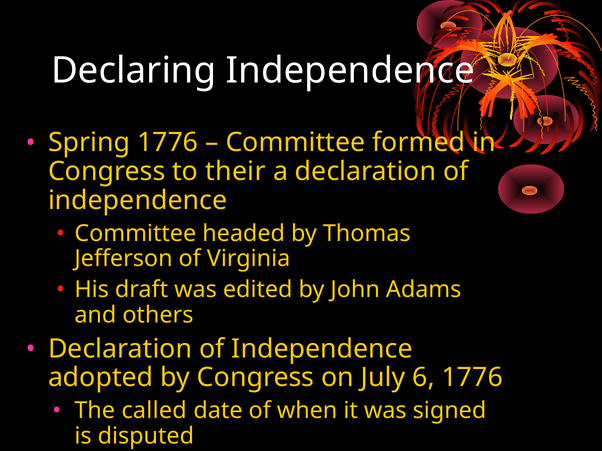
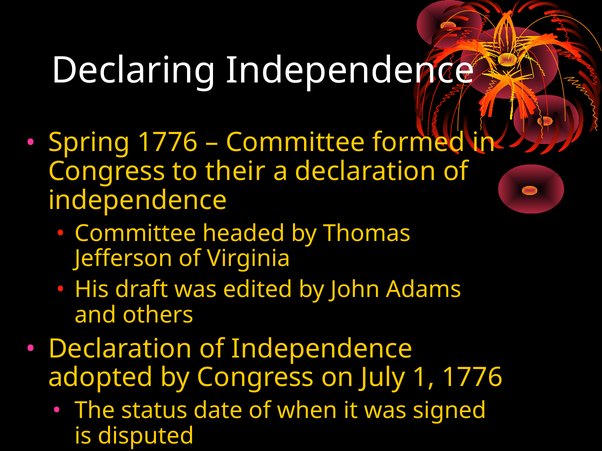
6: 6 -> 1
called: called -> status
